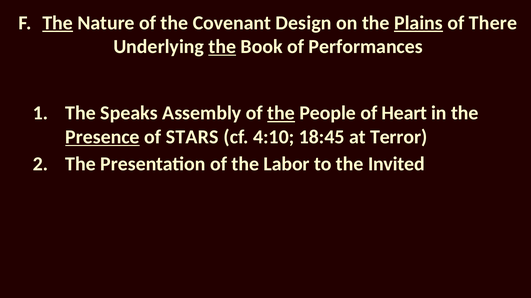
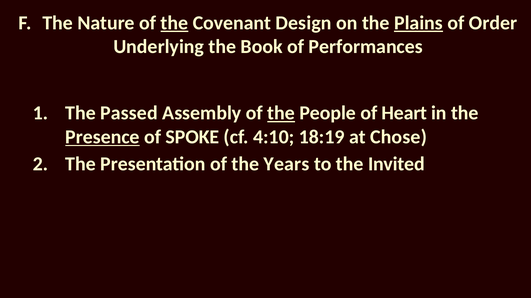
The at (58, 23) underline: present -> none
the at (174, 23) underline: none -> present
There: There -> Order
the at (222, 47) underline: present -> none
Speaks: Speaks -> Passed
STARS: STARS -> SPOKE
18:45: 18:45 -> 18:19
Terror: Terror -> Chose
Labor: Labor -> Years
